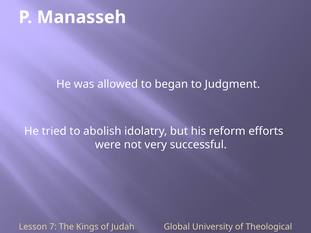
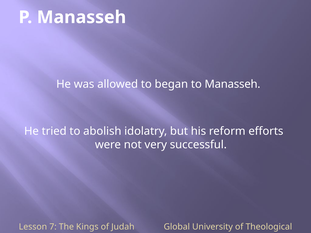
to Judgment: Judgment -> Manasseh
